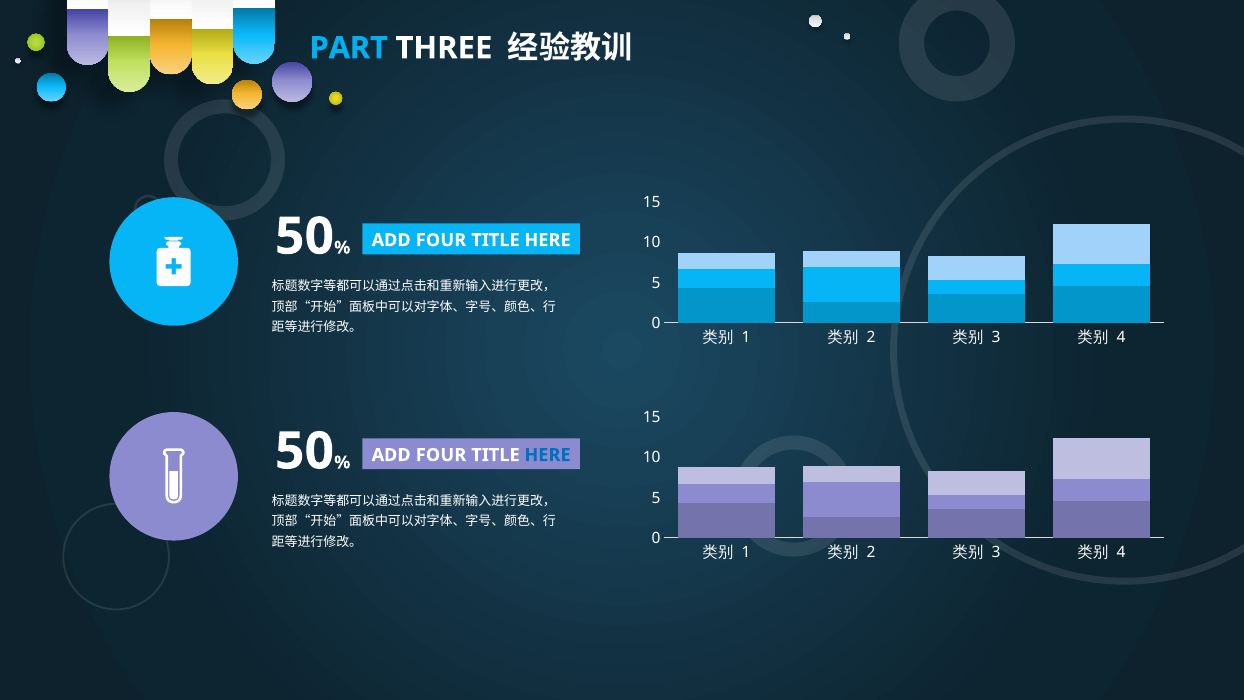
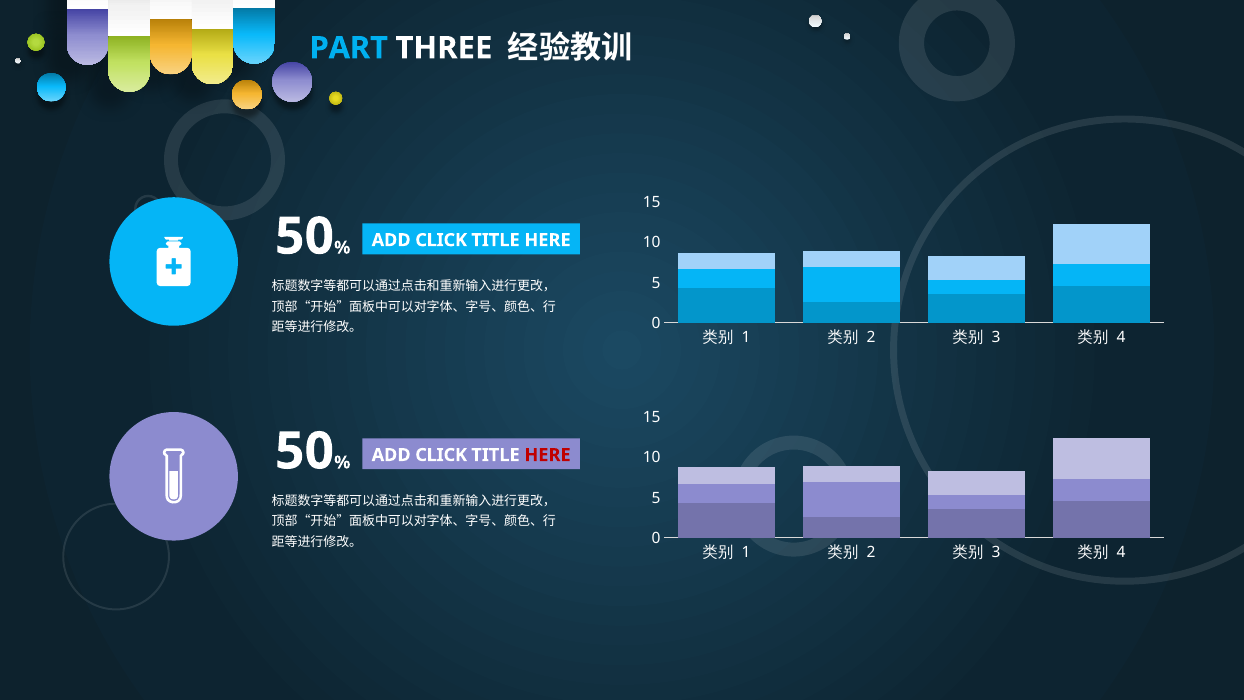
FOUR at (441, 240): FOUR -> CLICK
FOUR at (441, 455): FOUR -> CLICK
HERE at (548, 455) colour: blue -> red
